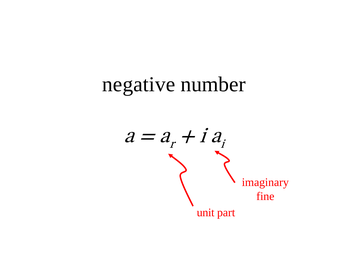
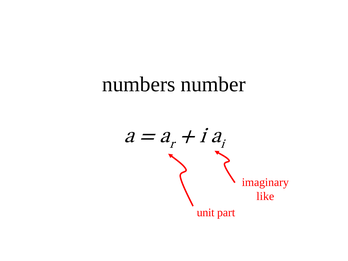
negative: negative -> numbers
fine: fine -> like
